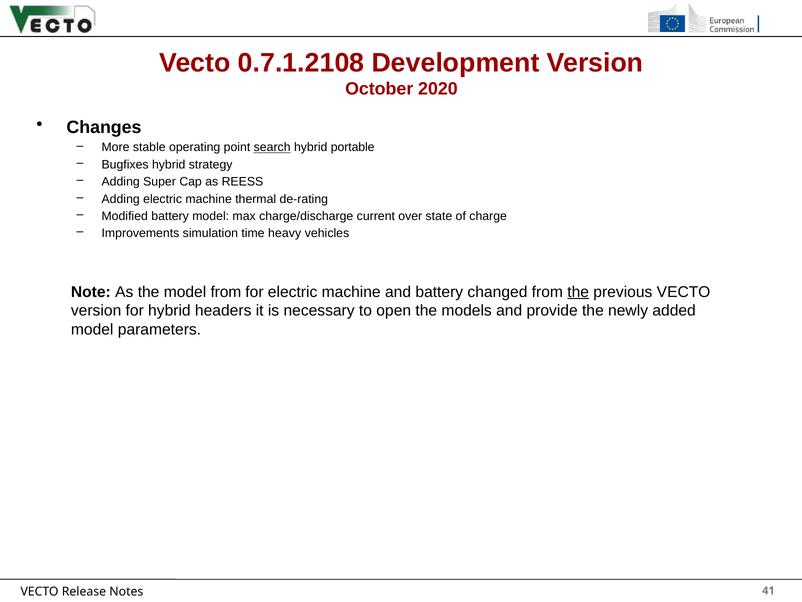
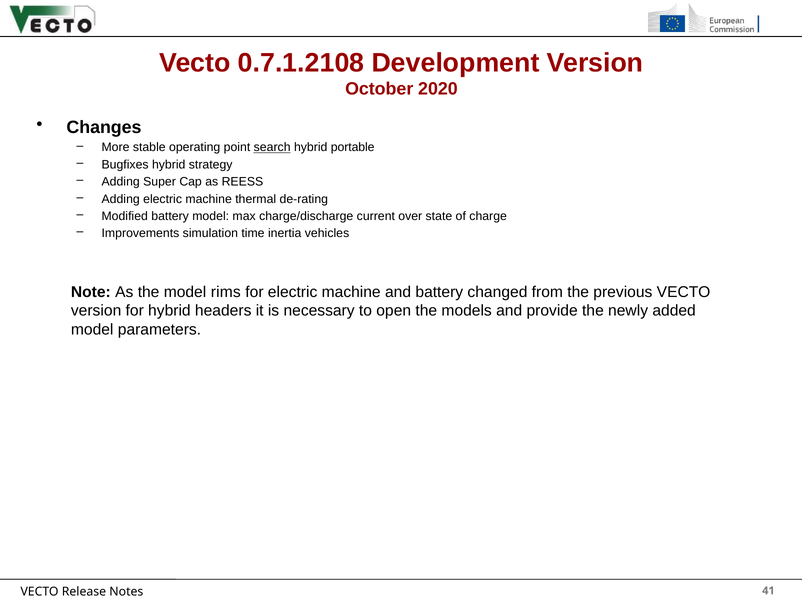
heavy: heavy -> inertia
model from: from -> rims
the at (578, 292) underline: present -> none
